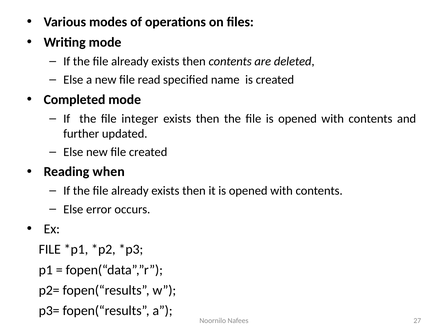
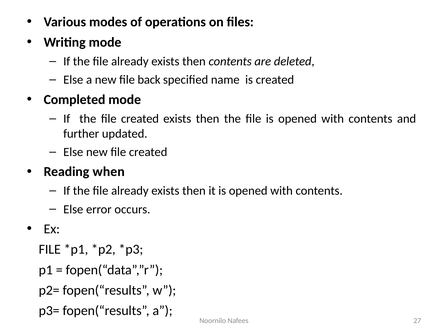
read: read -> back
the file integer: integer -> created
